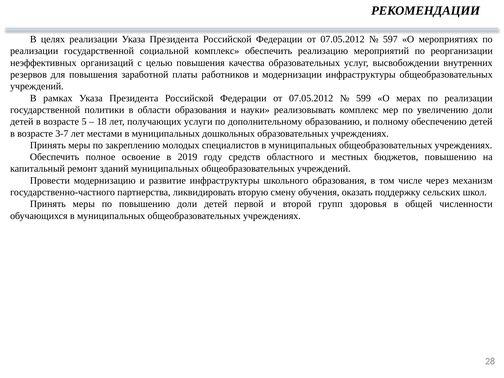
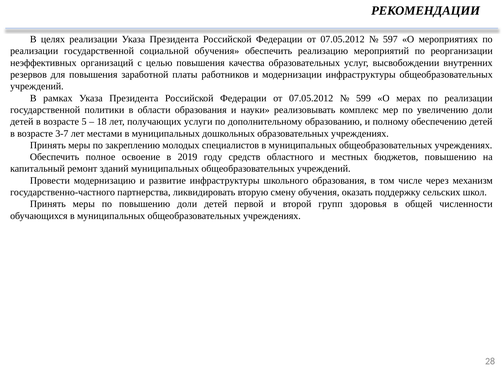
социальной комплекс: комплекс -> обучения
